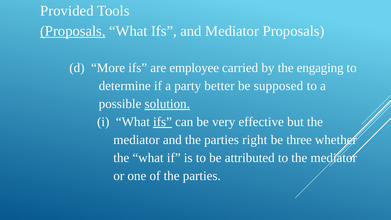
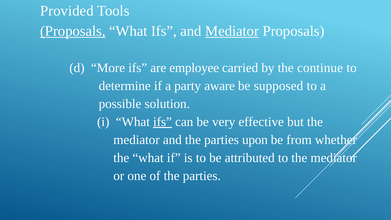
Mediator at (232, 31) underline: none -> present
engaging: engaging -> continue
better: better -> aware
solution underline: present -> none
right: right -> upon
three: three -> from
